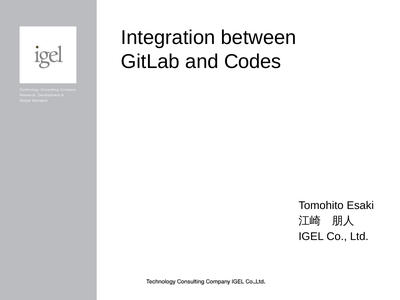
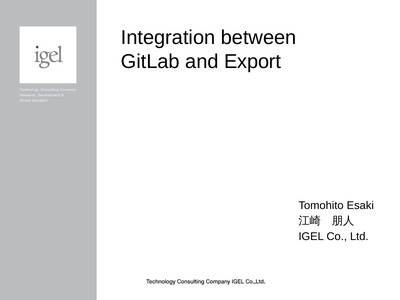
Codes: Codes -> Export
